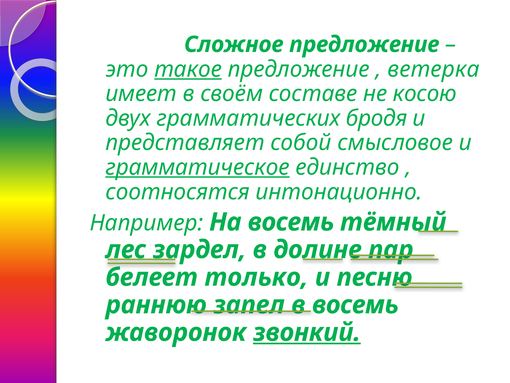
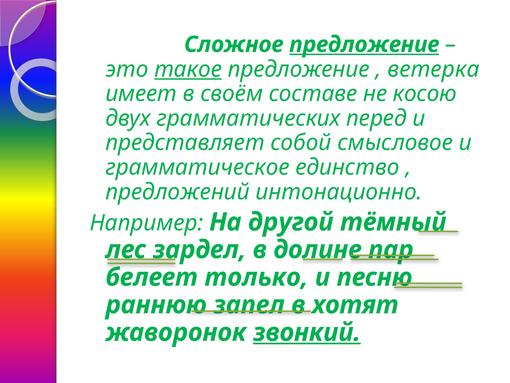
предложение at (364, 44) underline: none -> present
бродя: бродя -> перед
грамматическое underline: present -> none
соотносятся: соотносятся -> предложений
На восемь: восемь -> другой
восемь at (355, 304): восемь -> хотят
